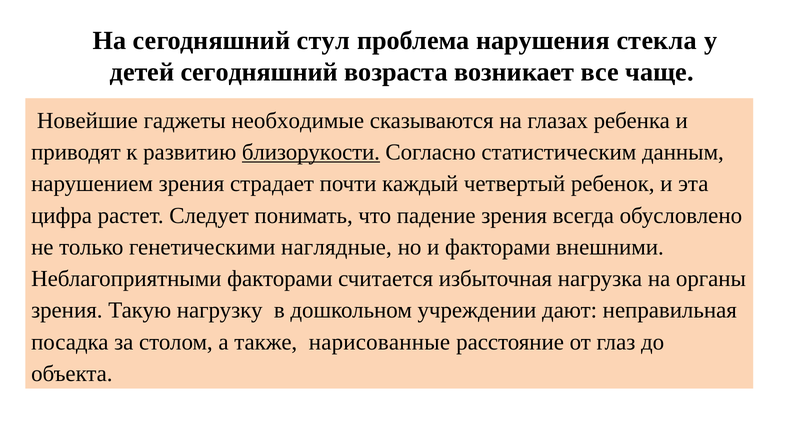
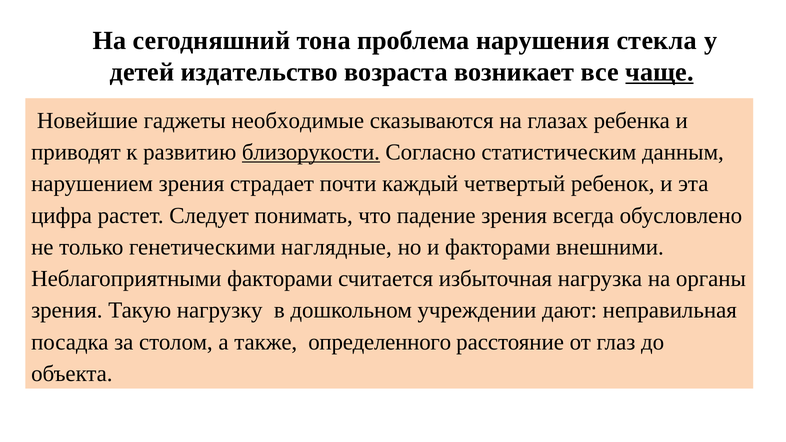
стул: стул -> тона
детей сегодняшний: сегодняшний -> издательство
чаще underline: none -> present
нарисованные: нарисованные -> определенного
